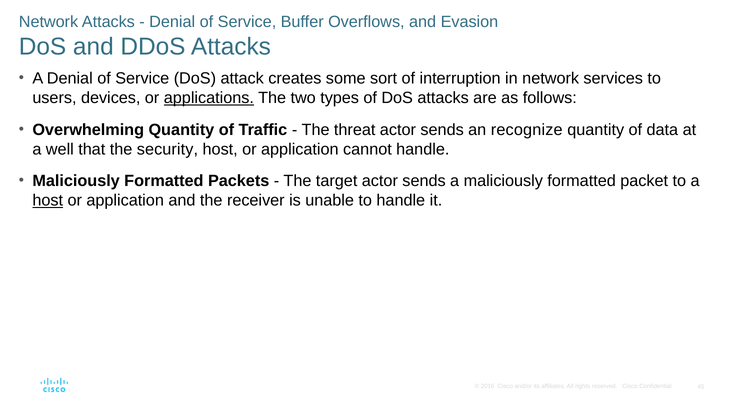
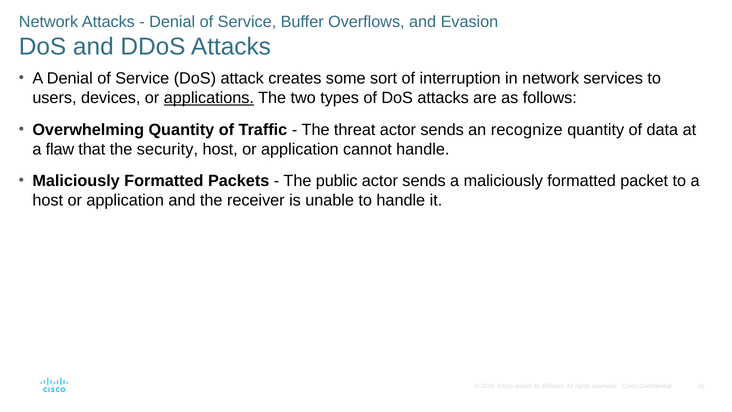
well: well -> flaw
target: target -> public
host at (48, 200) underline: present -> none
